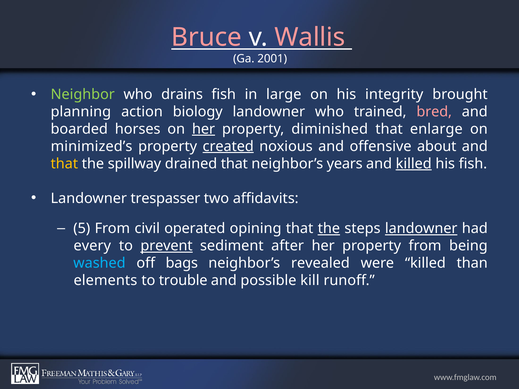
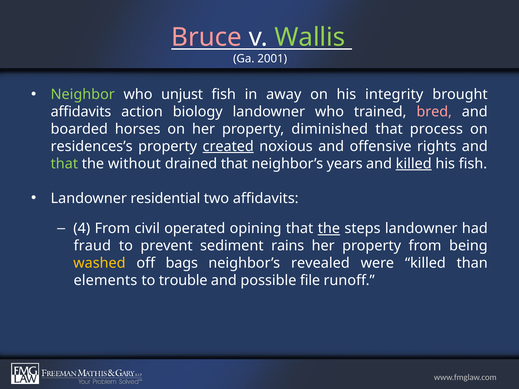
Wallis colour: pink -> light green
drains: drains -> unjust
large: large -> away
planning at (81, 112): planning -> affidavits
her at (204, 129) underline: present -> none
enlarge: enlarge -> process
minimized’s: minimized’s -> residences’s
about: about -> rights
that at (64, 164) colour: yellow -> light green
spillway: spillway -> without
trespasser: trespasser -> residential
5: 5 -> 4
landowner at (421, 229) underline: present -> none
every: every -> fraud
prevent underline: present -> none
after: after -> rains
washed colour: light blue -> yellow
kill: kill -> file
